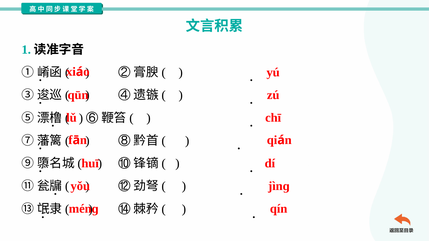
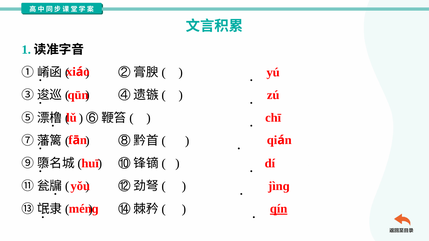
qín underline: none -> present
